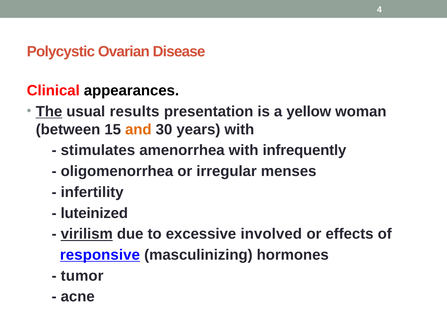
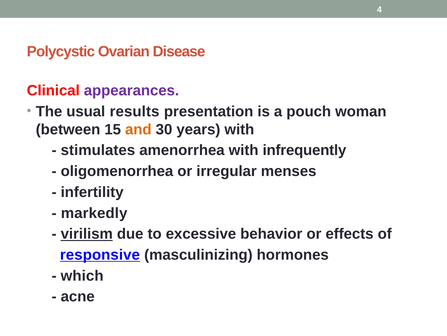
appearances colour: black -> purple
The underline: present -> none
yellow: yellow -> pouch
luteinized: luteinized -> markedly
involved: involved -> behavior
tumor: tumor -> which
